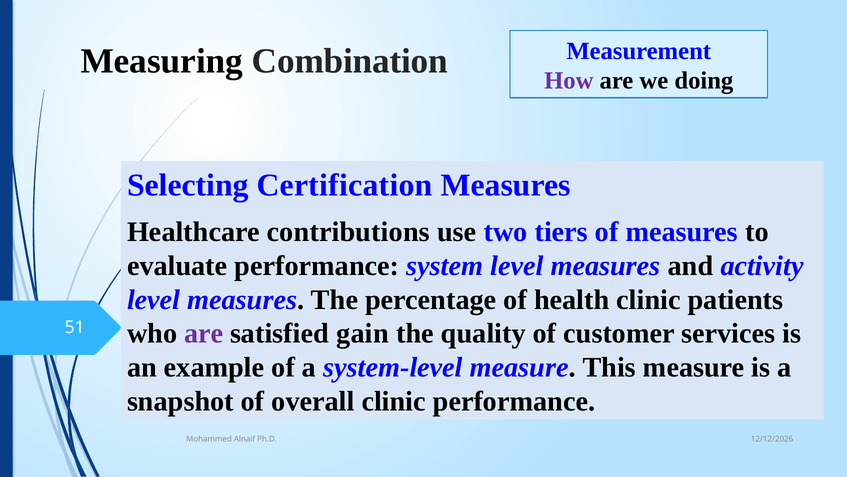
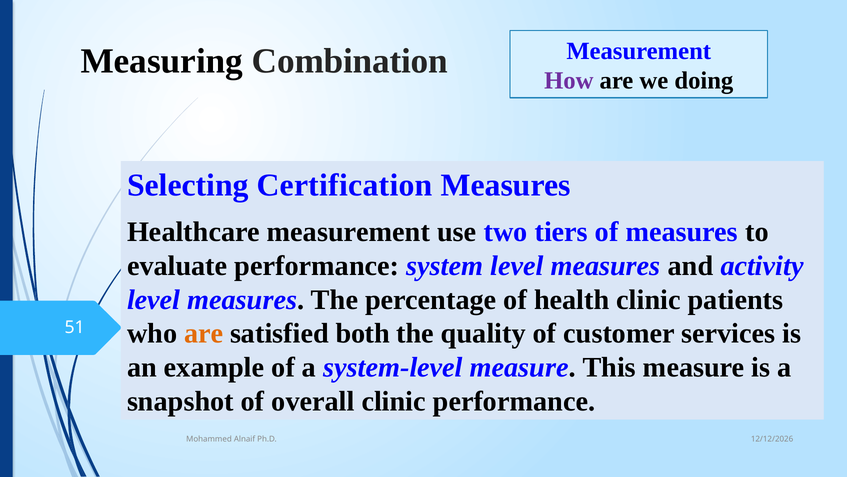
Healthcare contributions: contributions -> measurement
are at (204, 333) colour: purple -> orange
gain: gain -> both
